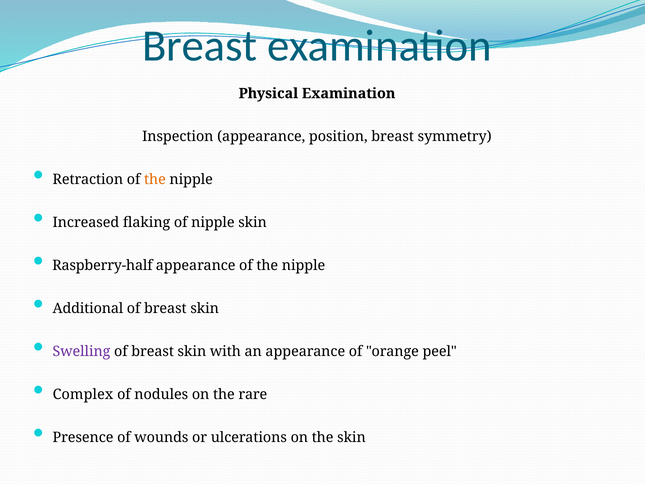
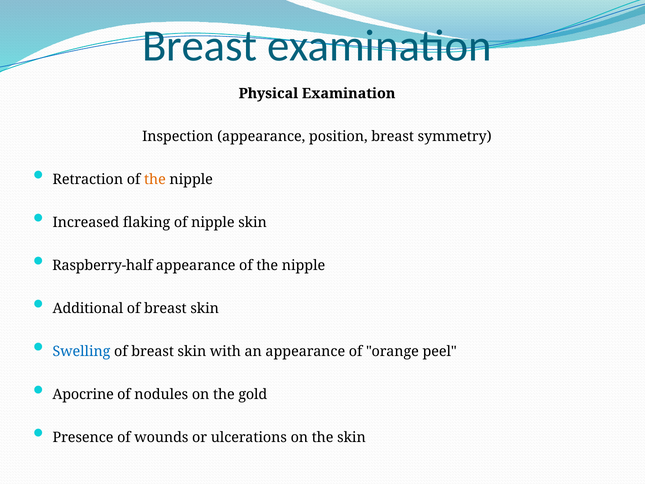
Swelling colour: purple -> blue
Complex: Complex -> Apocrine
rare: rare -> gold
